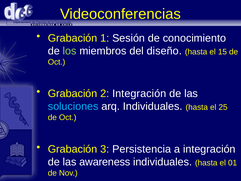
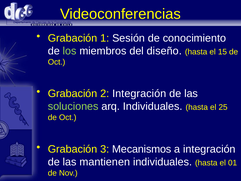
soluciones colour: light blue -> light green
Persistencia: Persistencia -> Mecanismos
awareness: awareness -> mantienen
